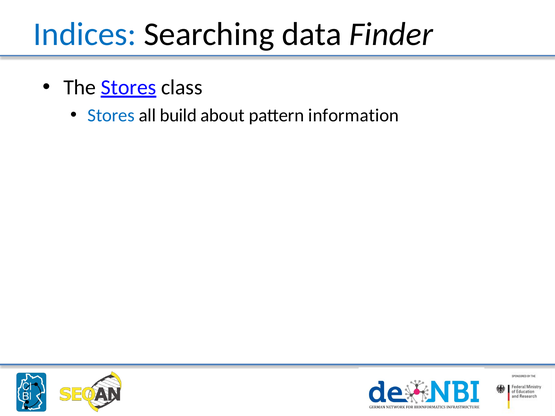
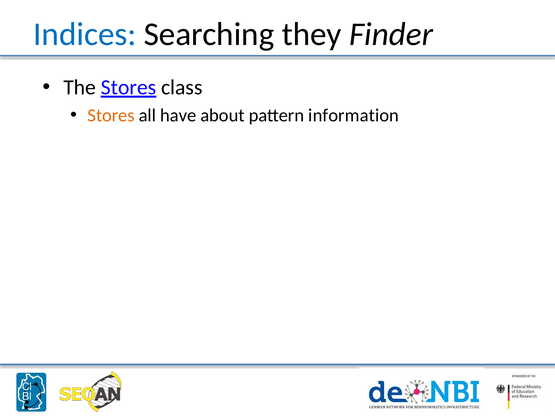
data: data -> they
Stores at (111, 115) colour: blue -> orange
build: build -> have
